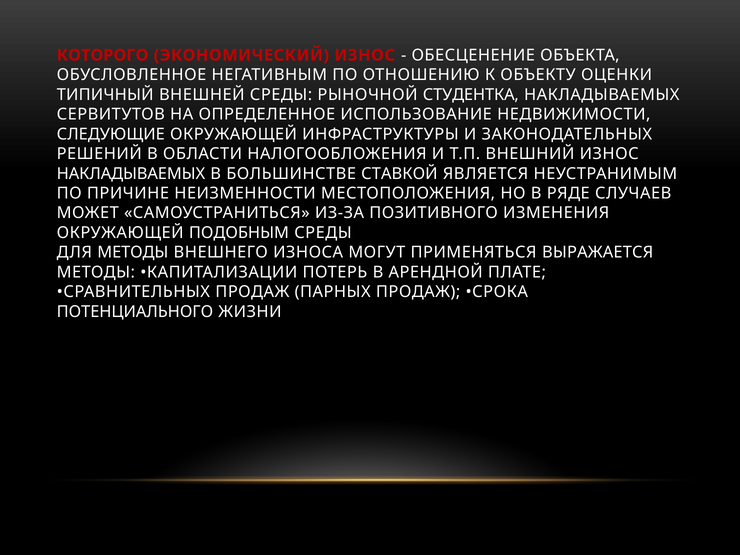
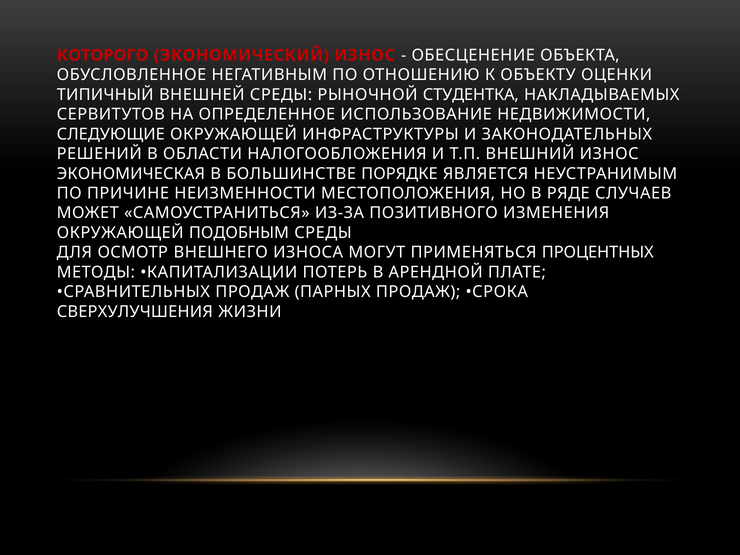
НАКЛАДЫВАЕМЫХ at (131, 174): НАКЛАДЫВАЕМЫХ -> ЭКОНОМИЧЕСКАЯ
СТАВКОЙ: СТАВКОЙ -> ПОРЯДКЕ
ДЛЯ МЕТОДЫ: МЕТОДЫ -> ОСМОТР
ВЫРАЖАЕТСЯ: ВЫРАЖАЕТСЯ -> ПРОЦЕНТНЫХ
ПОТЕНЦИАЛЬНОГО: ПОТЕНЦИАЛЬНОГО -> СВЕРХУЛУЧШЕНИЯ
